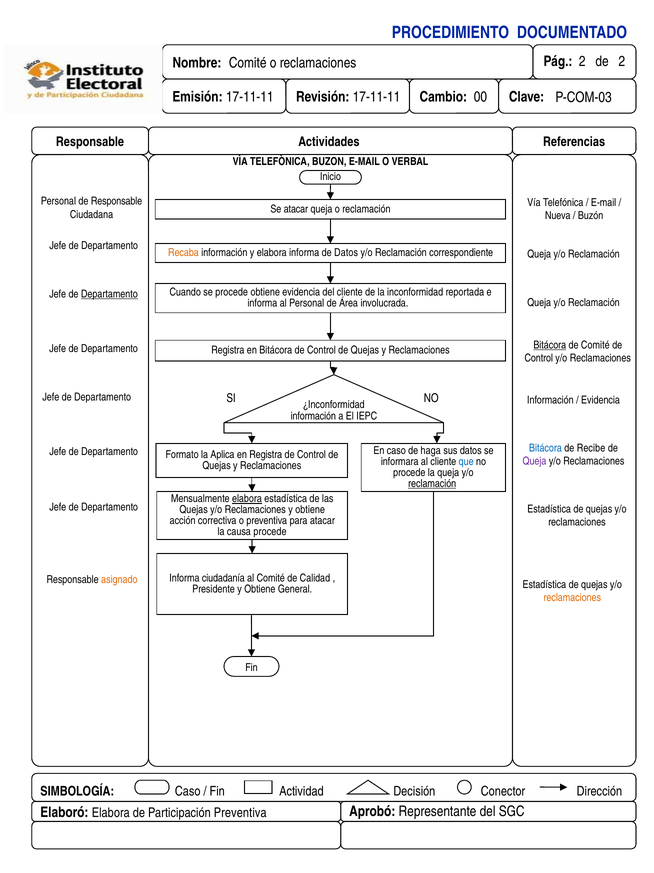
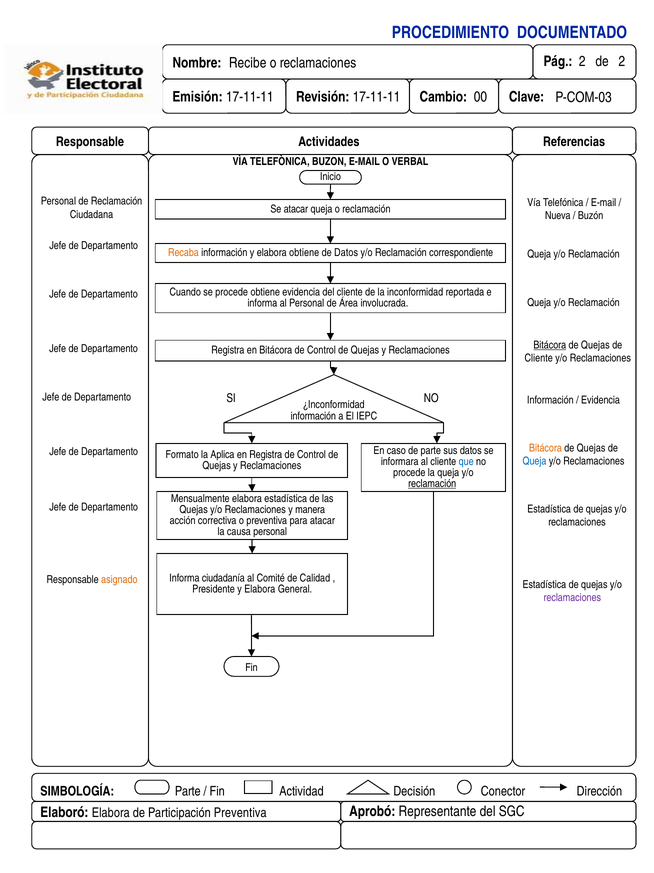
Comité at (248, 63): Comité -> Recibe
de Responsable: Responsable -> Reclamación
elabora informa: informa -> obtiene
Departamento at (109, 294) underline: present -> none
Comité at (595, 345): Comité -> Quejas
Control at (539, 358): Control -> Cliente
Bitácora at (545, 448) colour: blue -> orange
Recibe at (591, 448): Recibe -> Quejas
de haga: haga -> parte
Queja at (534, 461) colour: purple -> blue
elabora at (247, 498) underline: present -> none
Reclamaciones y obtiene: obtiene -> manera
causa procede: procede -> personal
Presidente y Obtiene: Obtiene -> Elabora
reclamaciones at (572, 597) colour: orange -> purple
Caso at (188, 791): Caso -> Parte
